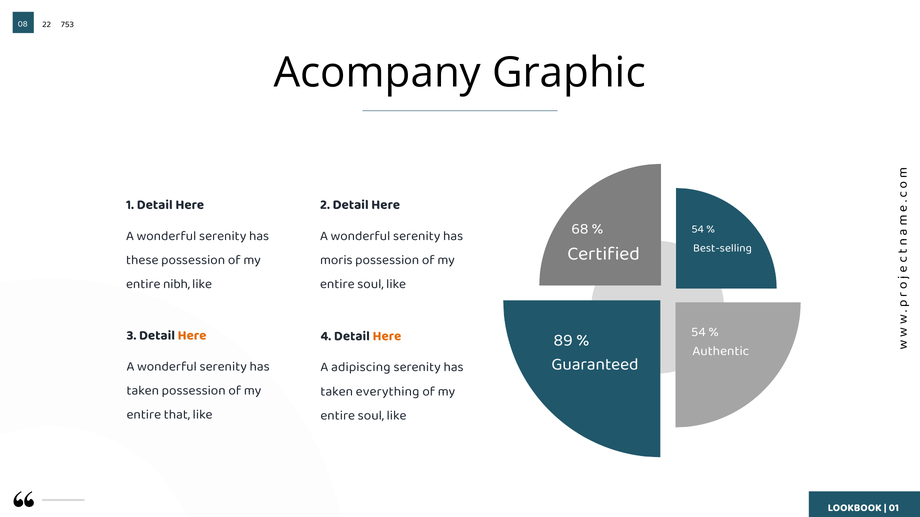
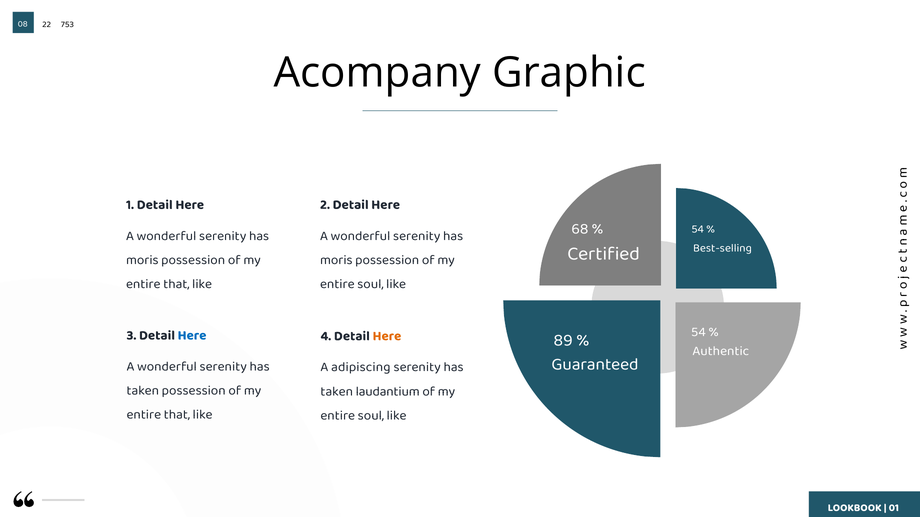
these at (142, 260): these -> moris
nibh at (176, 284): nibh -> that
Here at (192, 335) colour: orange -> blue
everything: everything -> laudantium
